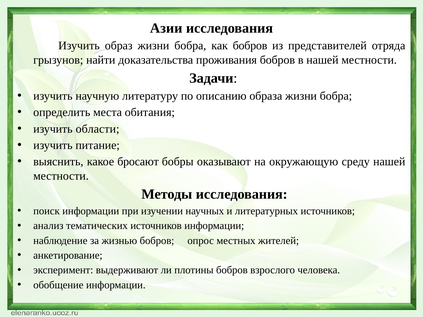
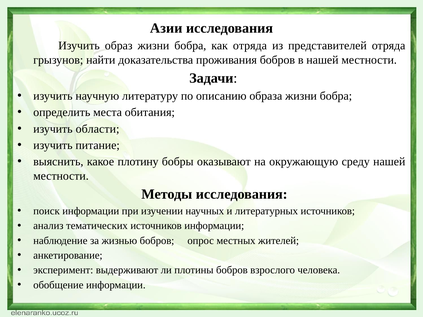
как бобров: бобров -> отряда
бросают: бросают -> плотину
